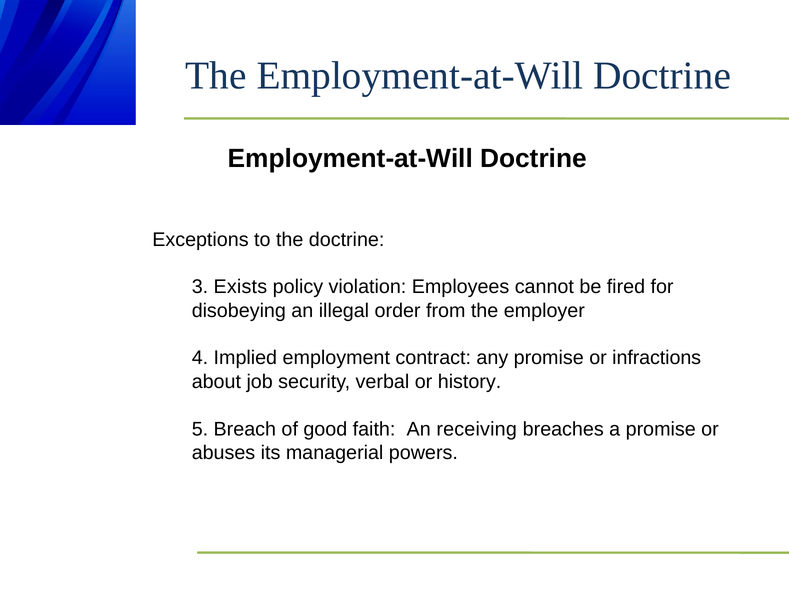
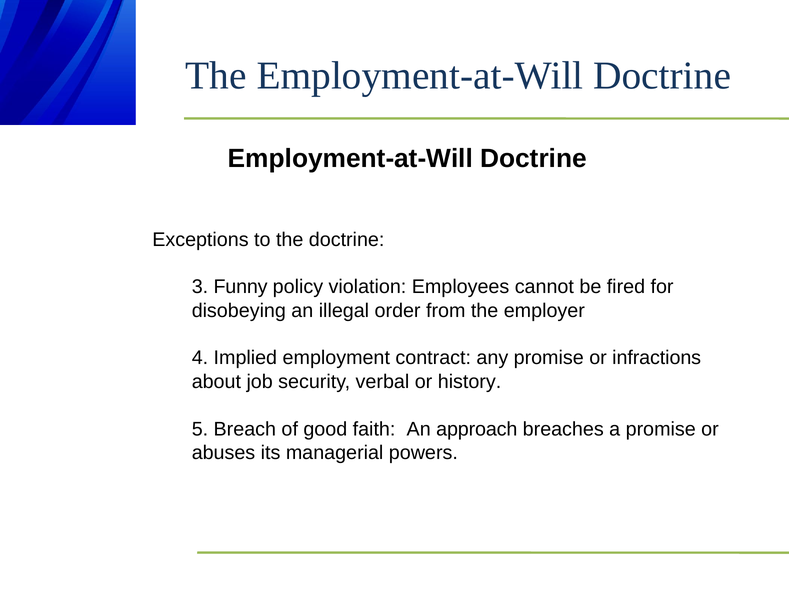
Exists: Exists -> Funny
receiving: receiving -> approach
